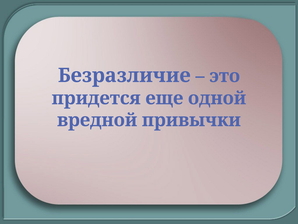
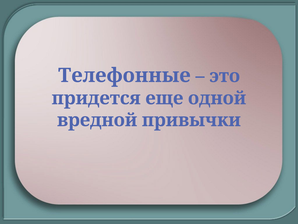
Безразличие: Безразличие -> Телефонные
